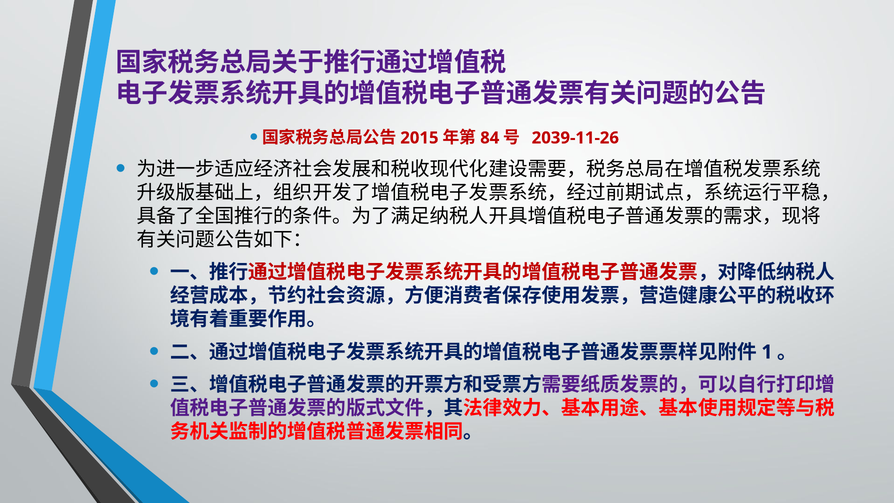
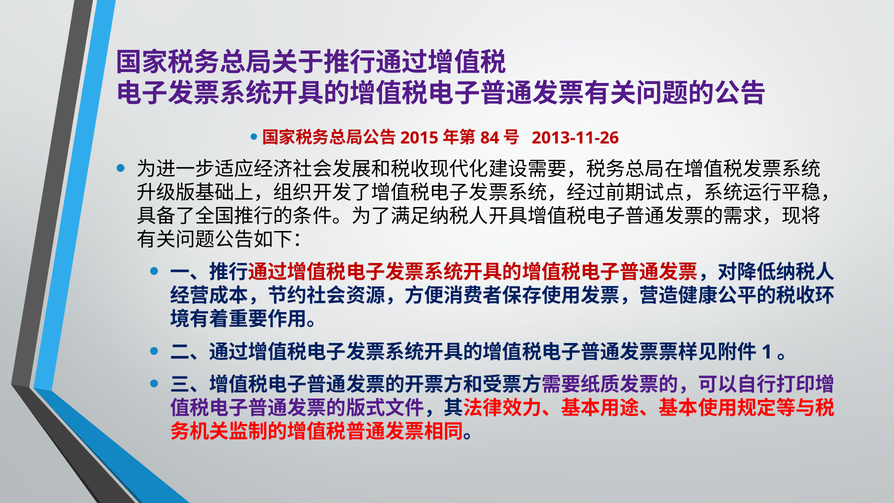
2039-11-26: 2039-11-26 -> 2013-11-26
